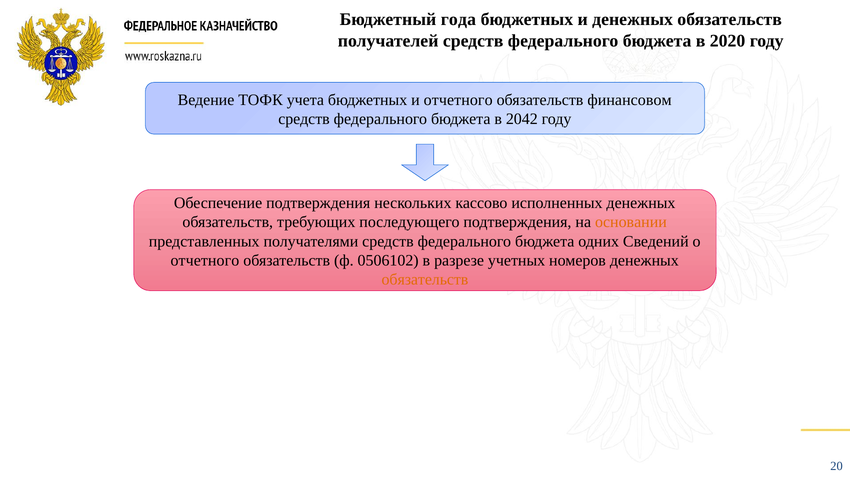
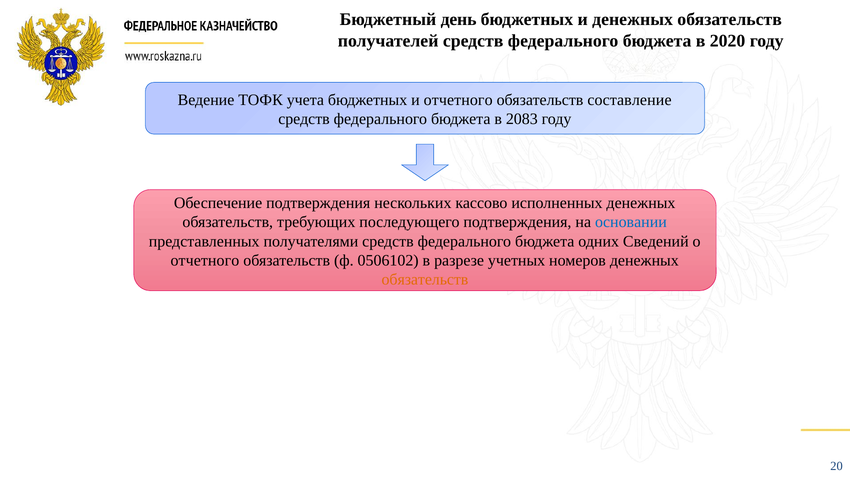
года: года -> день
финансовом: финансовом -> составление
2042: 2042 -> 2083
основании colour: orange -> blue
